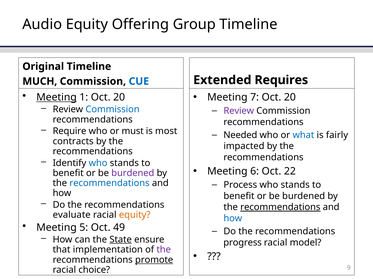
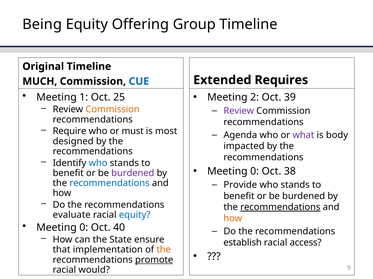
Audio: Audio -> Being
Meeting at (57, 98) underline: present -> none
1 Oct 20: 20 -> 25
7: 7 -> 2
20 at (290, 98): 20 -> 39
Commission at (113, 110) colour: blue -> orange
Needed: Needed -> Agenda
what colour: blue -> purple
fairly: fairly -> body
contracts: contracts -> designed
6 at (255, 172): 6 -> 0
22: 22 -> 38
Process: Process -> Provide
equity at (135, 215) colour: orange -> blue
how at (233, 219) colour: blue -> orange
5 at (84, 228): 5 -> 0
49: 49 -> 40
State underline: present -> none
progress: progress -> establish
model: model -> access
the at (164, 250) colour: purple -> orange
choice: choice -> would
